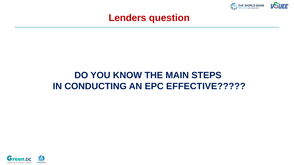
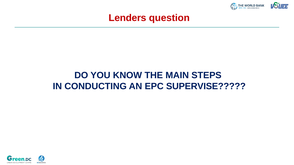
EFFECTIVE: EFFECTIVE -> SUPERVISE
